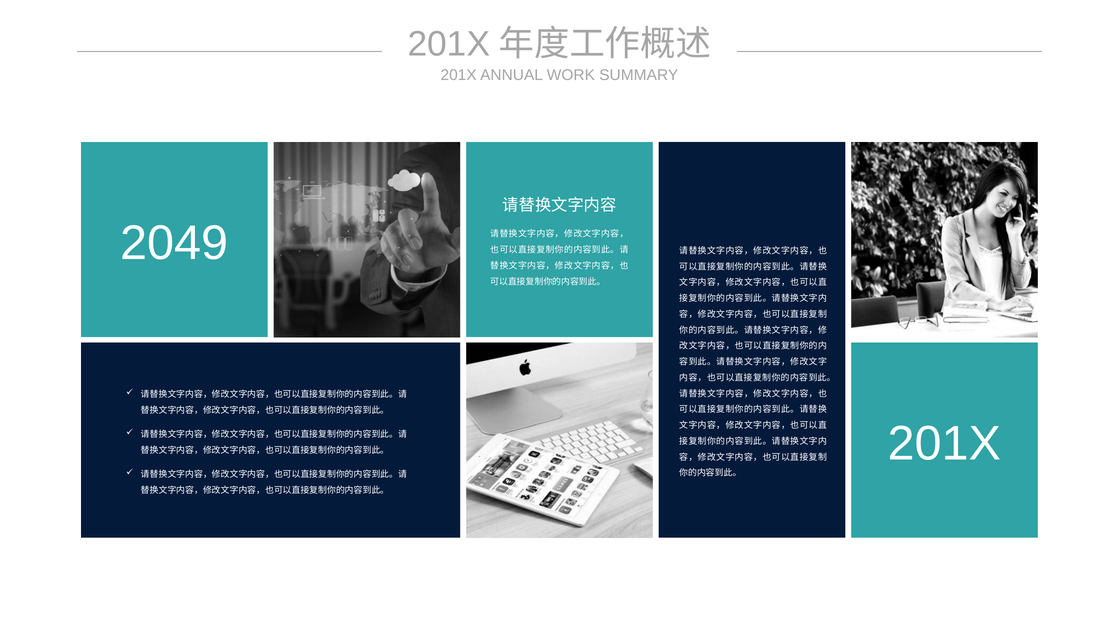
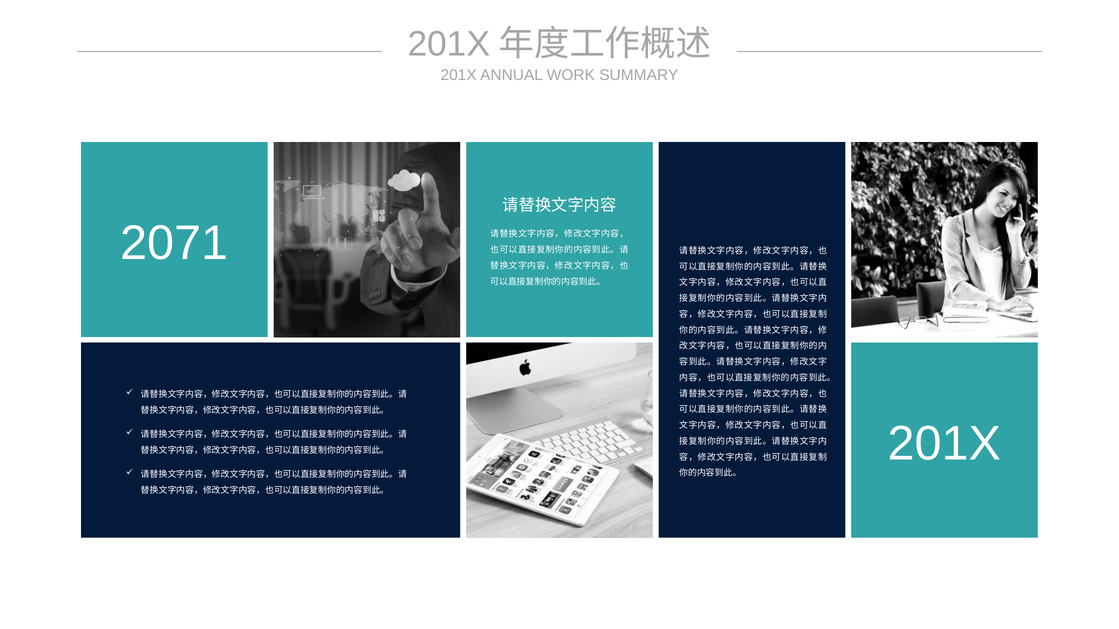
2049: 2049 -> 2071
